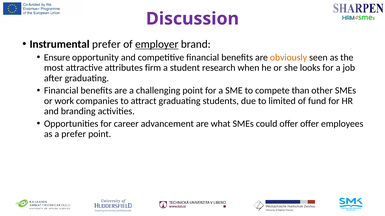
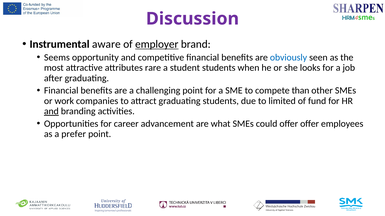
Instrumental prefer: prefer -> aware
Ensure: Ensure -> Seems
obviously colour: orange -> blue
firm: firm -> rare
student research: research -> students
and at (51, 112) underline: none -> present
